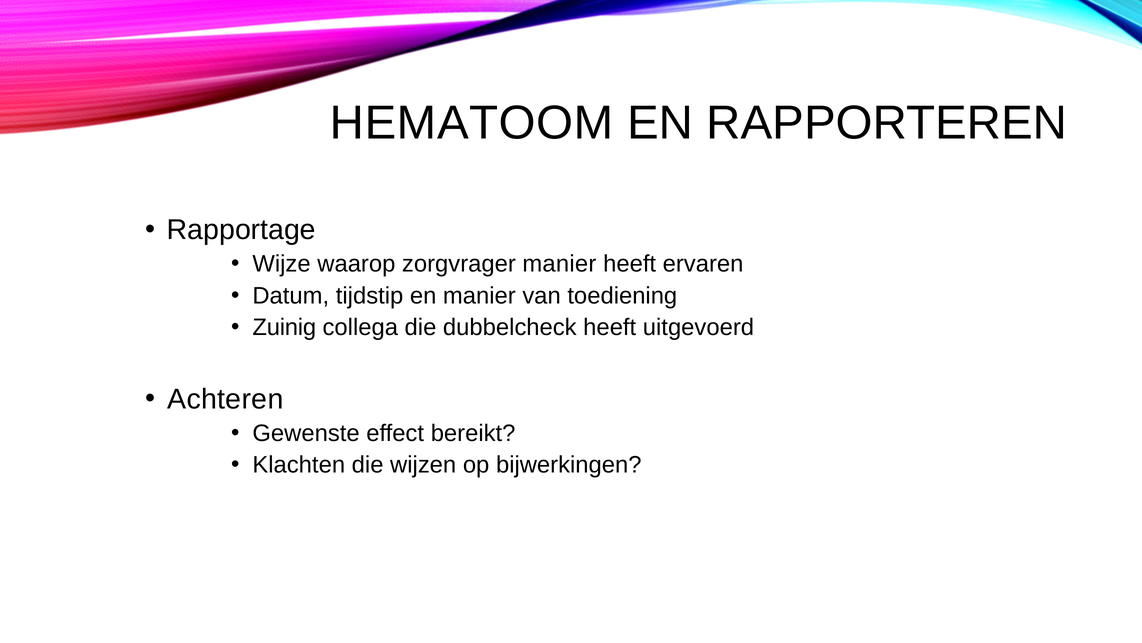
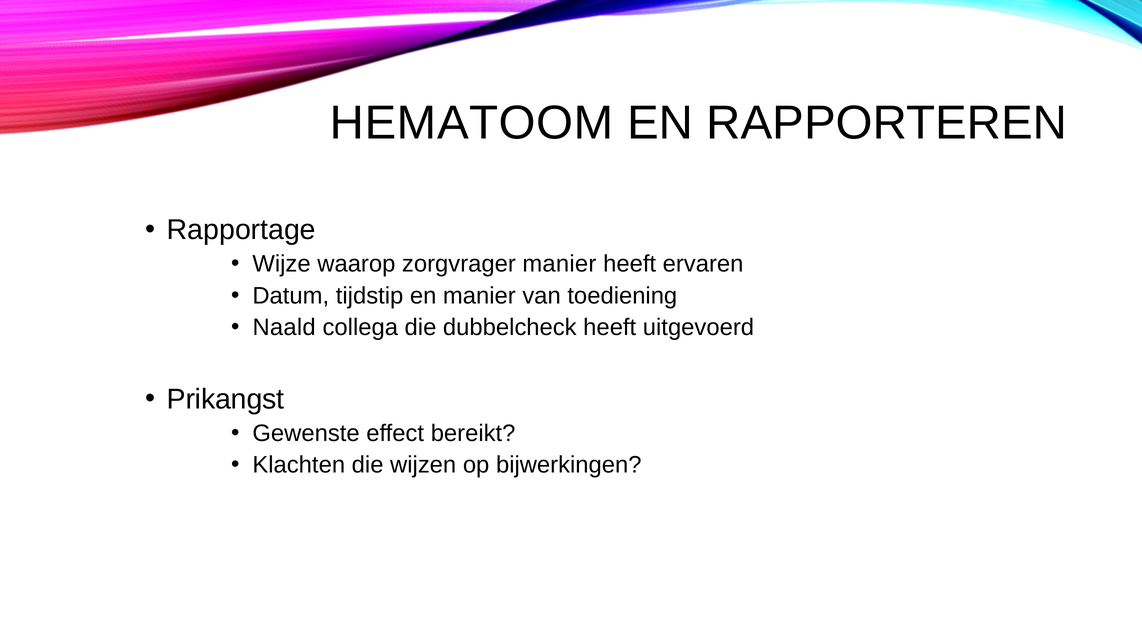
Zuinig: Zuinig -> Naald
Achteren: Achteren -> Prikangst
